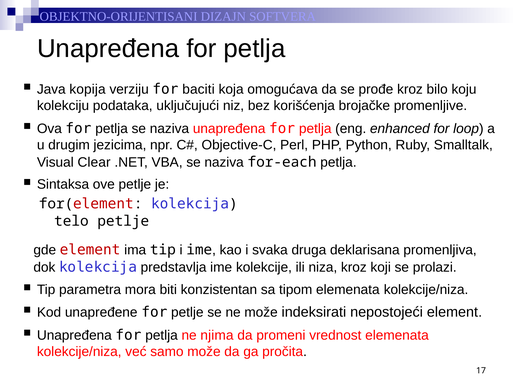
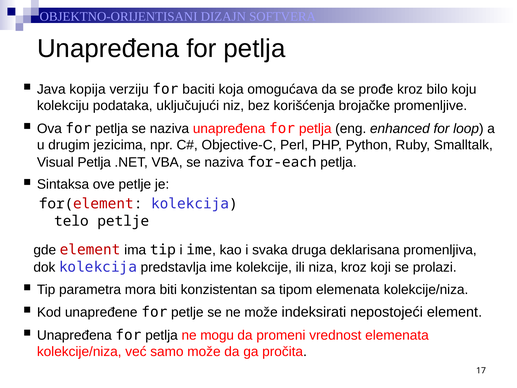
Visual Clear: Clear -> Petlja
njima: njima -> mogu
